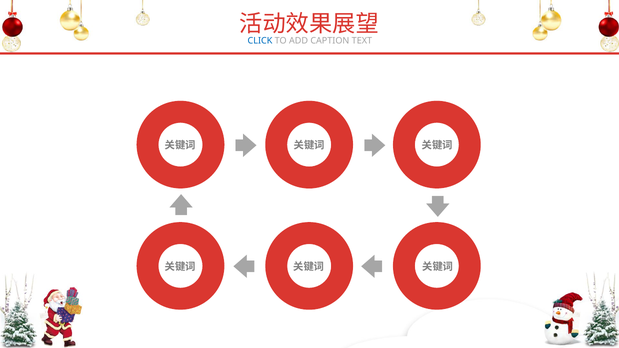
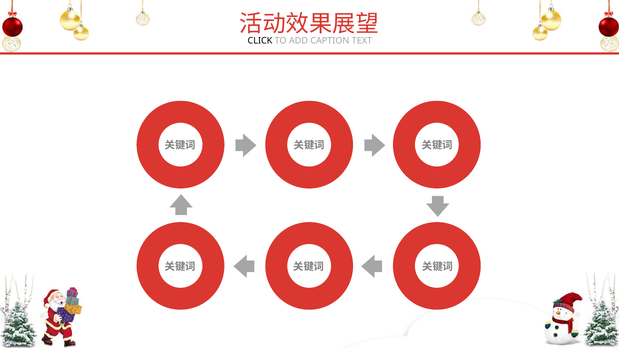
CLICK colour: blue -> black
